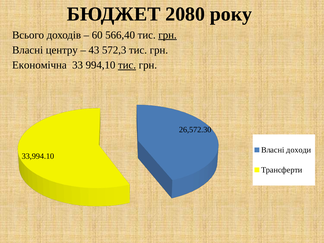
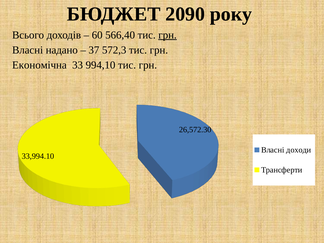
2080: 2080 -> 2090
центру: центру -> надано
43: 43 -> 37
тис at (127, 65) underline: present -> none
